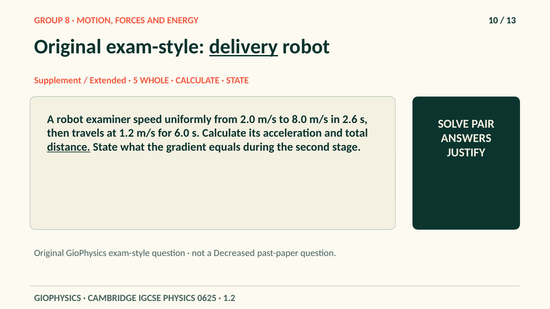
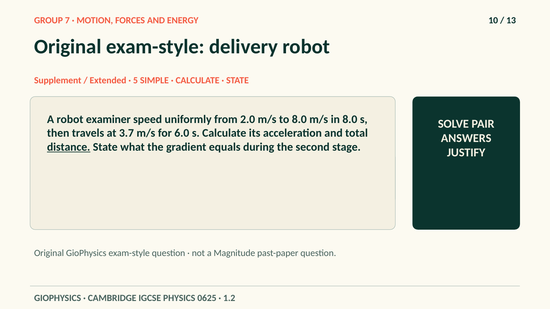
8: 8 -> 7
delivery underline: present -> none
WHOLE: WHOLE -> SIMPLE
in 2.6: 2.6 -> 8.0
at 1.2: 1.2 -> 3.7
Decreased: Decreased -> Magnitude
